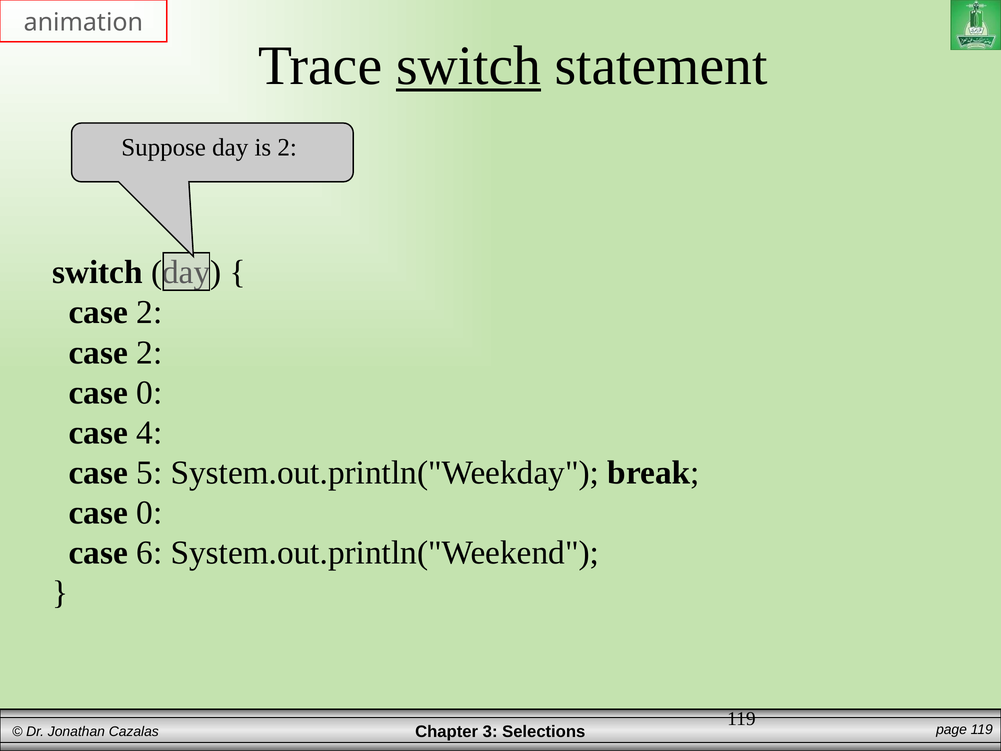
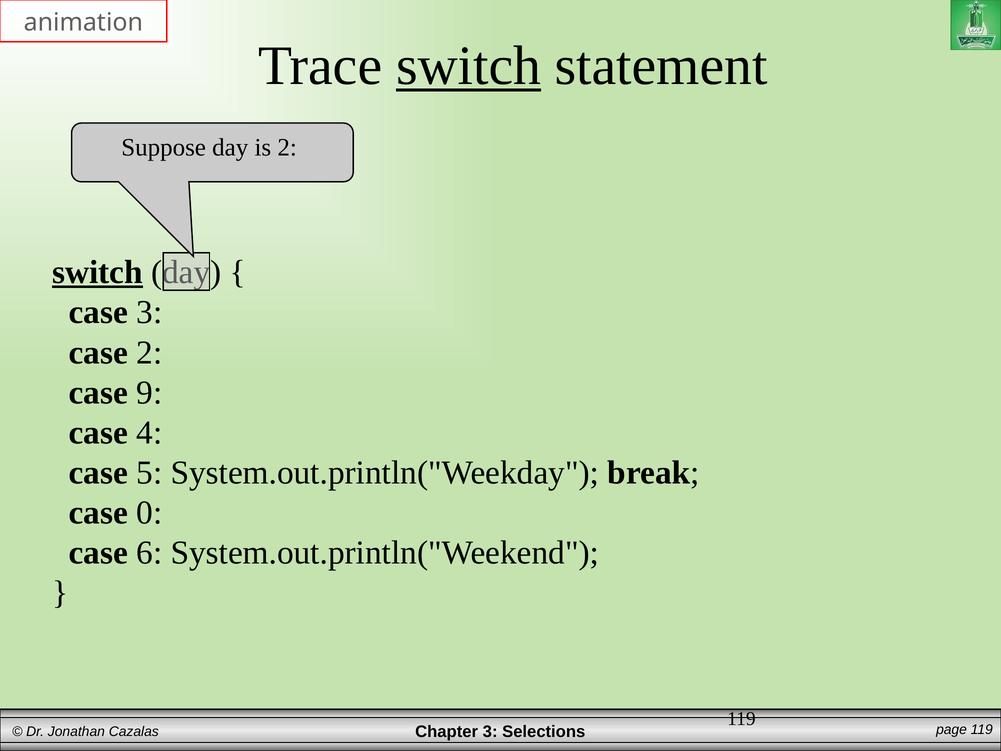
switch at (97, 272) underline: none -> present
2 at (149, 312): 2 -> 3
0 at (149, 392): 0 -> 9
